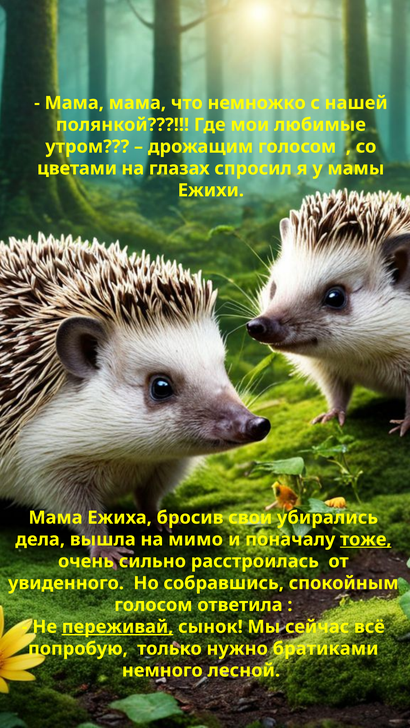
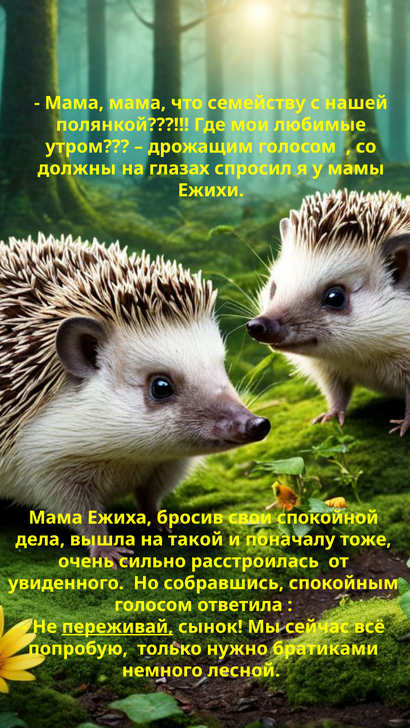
немножко: немножко -> семейству
цветами: цветами -> должны
убирались: убирались -> спокойной
мимо: мимо -> такой
тоже underline: present -> none
